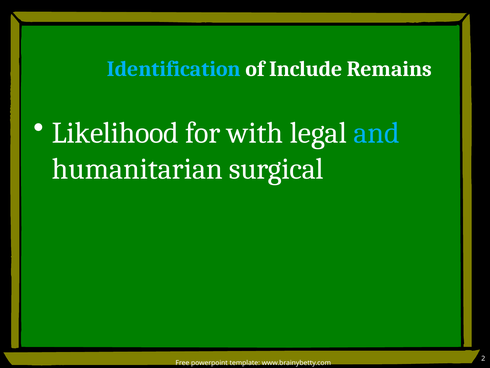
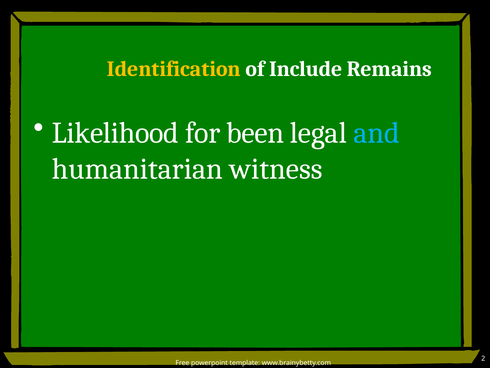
Identification colour: light blue -> yellow
with: with -> been
surgical: surgical -> witness
